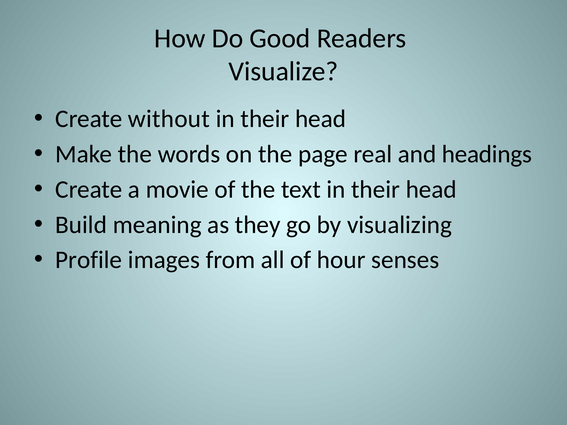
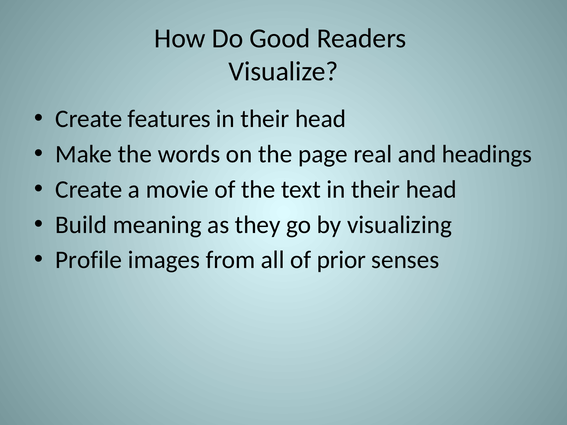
without: without -> features
hour: hour -> prior
